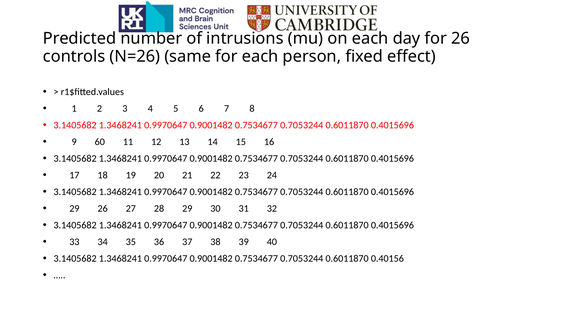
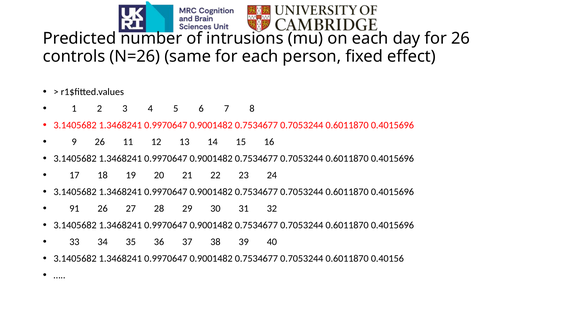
9 60: 60 -> 26
29 at (74, 209): 29 -> 91
